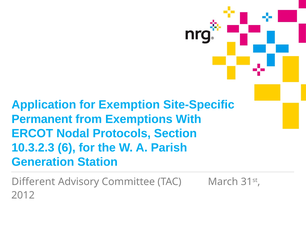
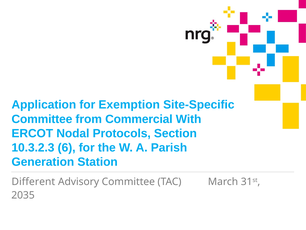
Permanent at (42, 119): Permanent -> Committee
Exemptions: Exemptions -> Commercial
2012: 2012 -> 2035
